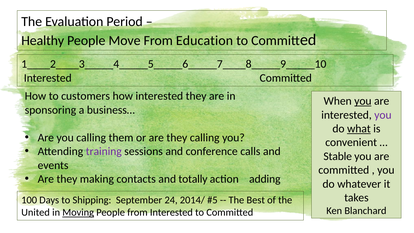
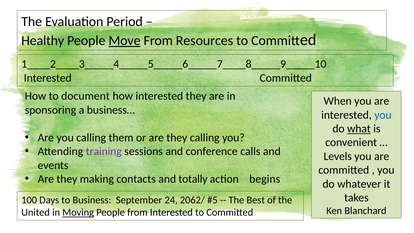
Move underline: none -> present
Education: Education -> Resources
customers: customers -> document
you at (363, 101) underline: present -> none
you at (383, 115) colour: purple -> blue
Stable: Stable -> Levels
adding: adding -> begins
Shipping: Shipping -> Business
2014/: 2014/ -> 2062/
